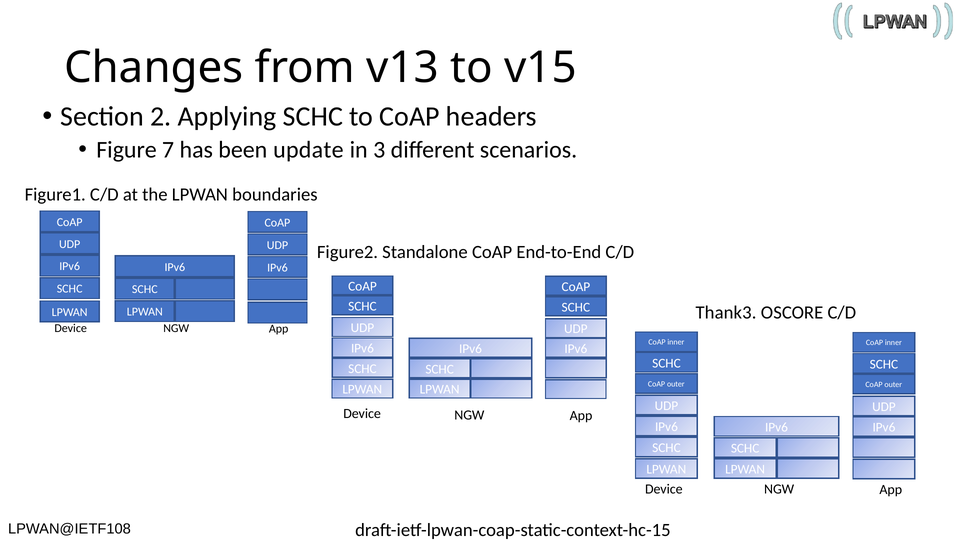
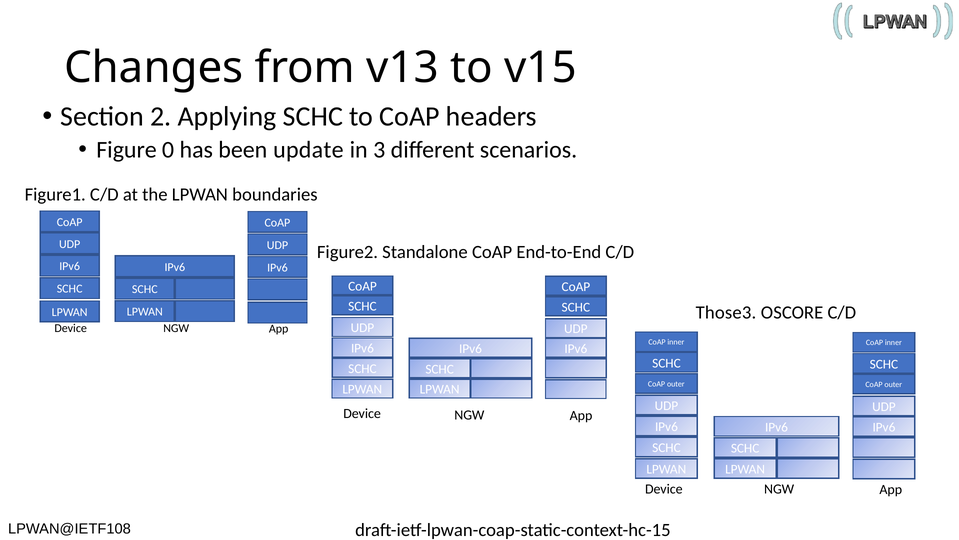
7: 7 -> 0
Thank3: Thank3 -> Those3
